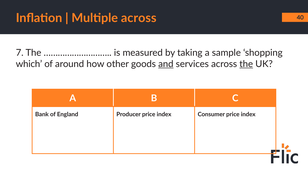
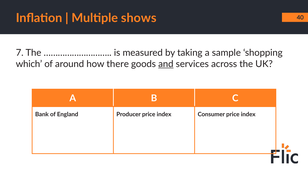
Multiple across: across -> shows
other: other -> there
the at (246, 64) underline: present -> none
